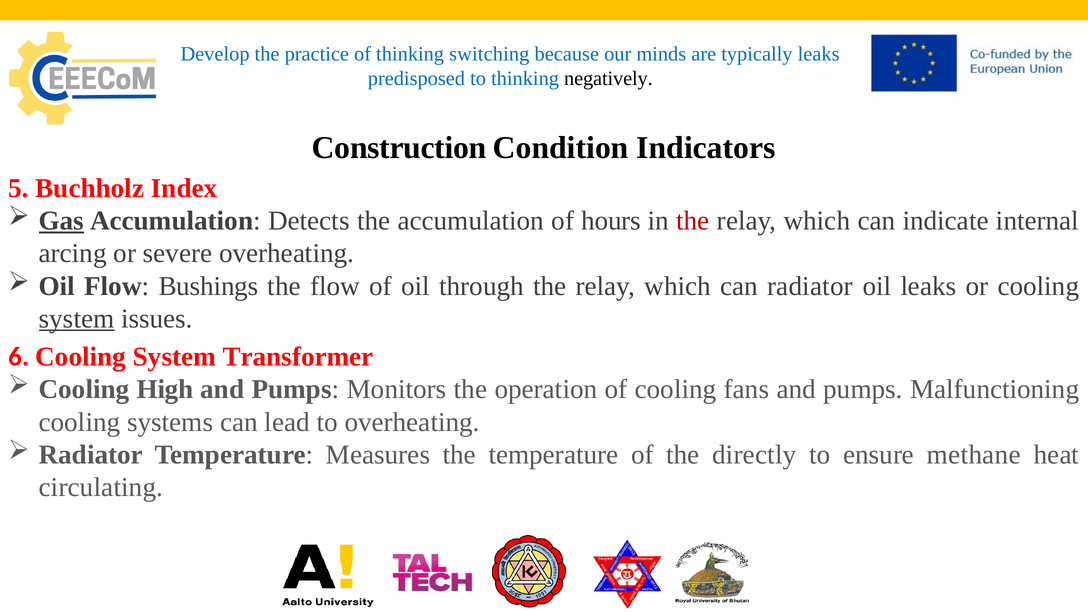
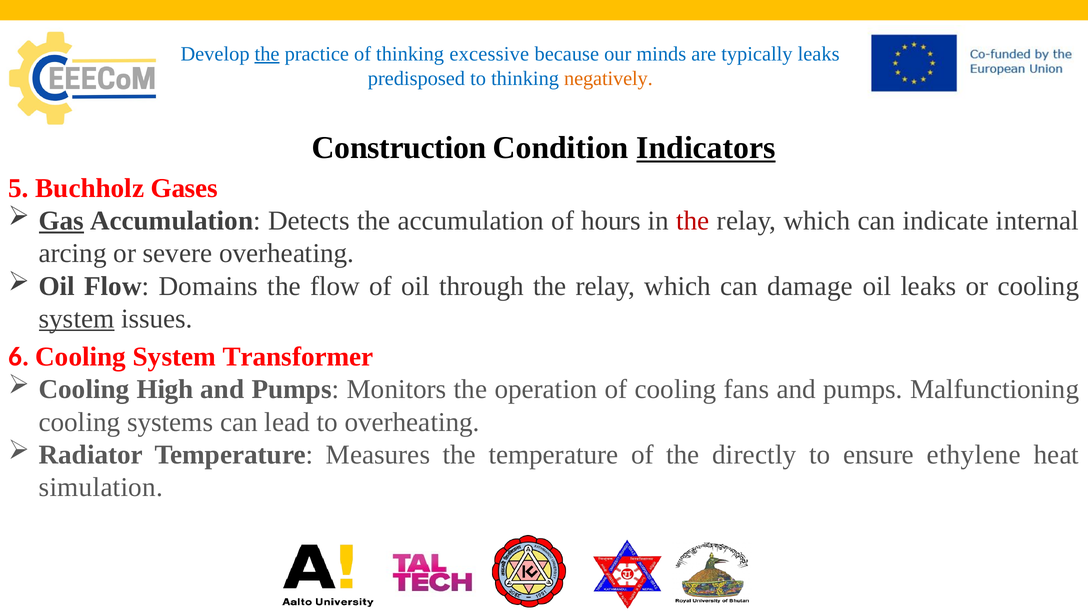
the at (267, 54) underline: none -> present
switching: switching -> excessive
negatively colour: black -> orange
Indicators underline: none -> present
Index: Index -> Gases
Bushings: Bushings -> Domains
can radiator: radiator -> damage
methane: methane -> ethylene
circulating: circulating -> simulation
